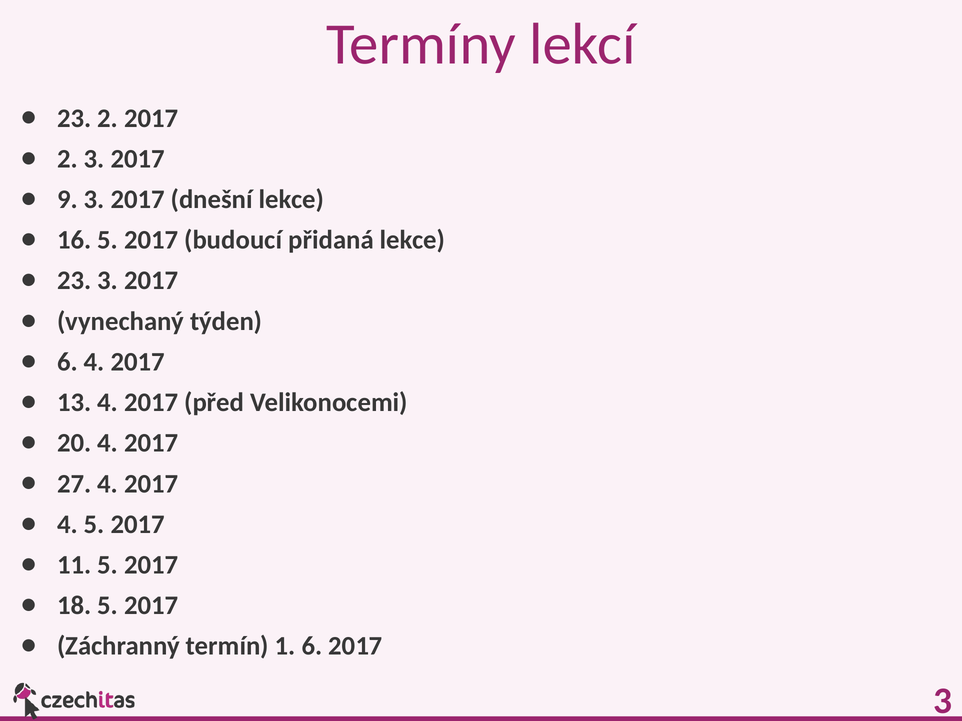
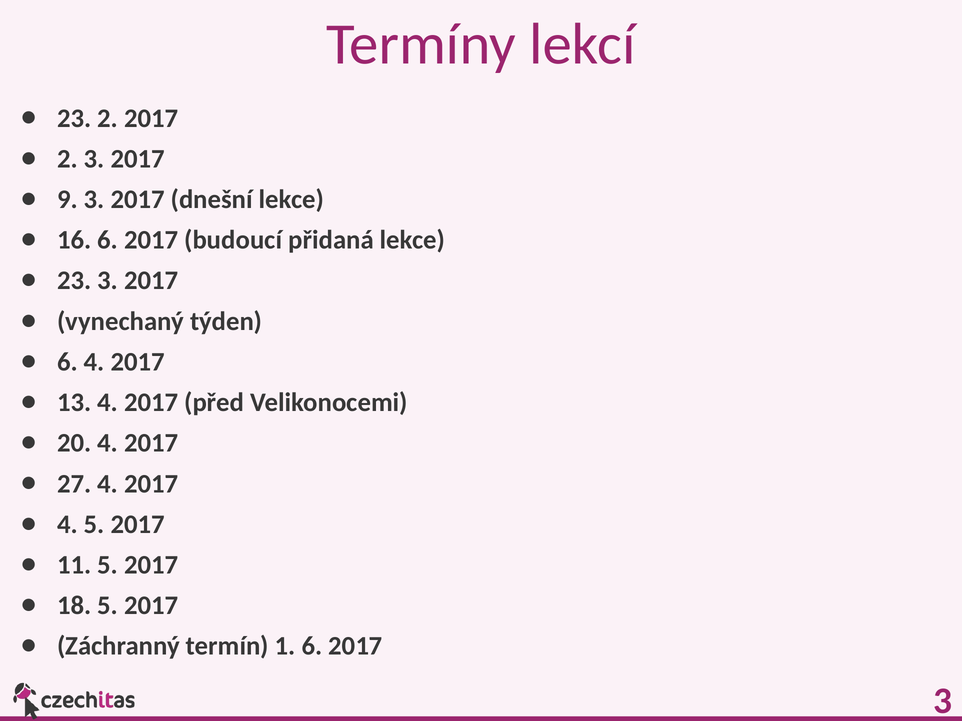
16 5: 5 -> 6
